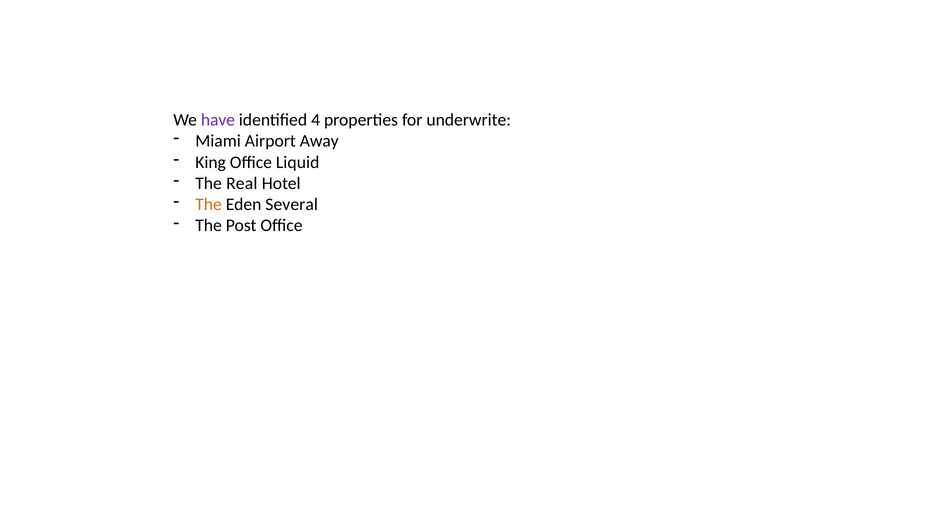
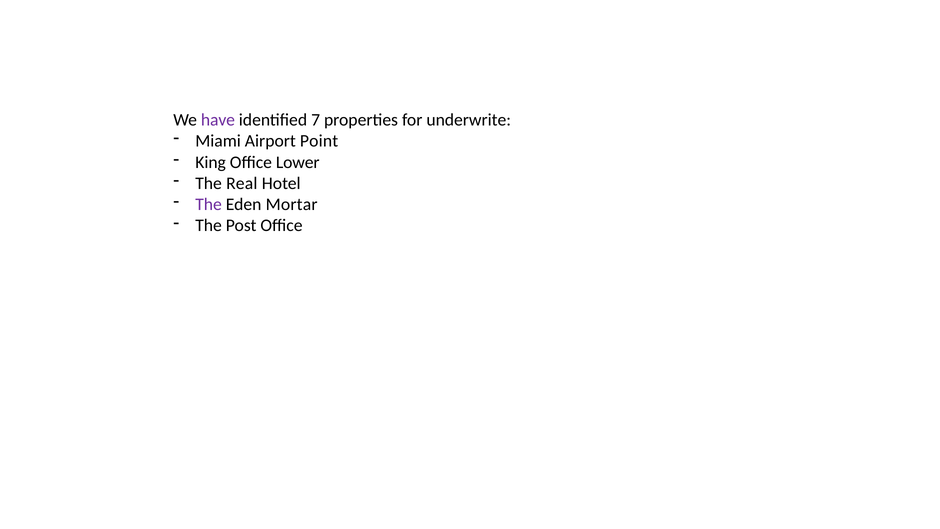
4: 4 -> 7
Away: Away -> Point
Liquid: Liquid -> Lower
The at (209, 204) colour: orange -> purple
Several: Several -> Mortar
